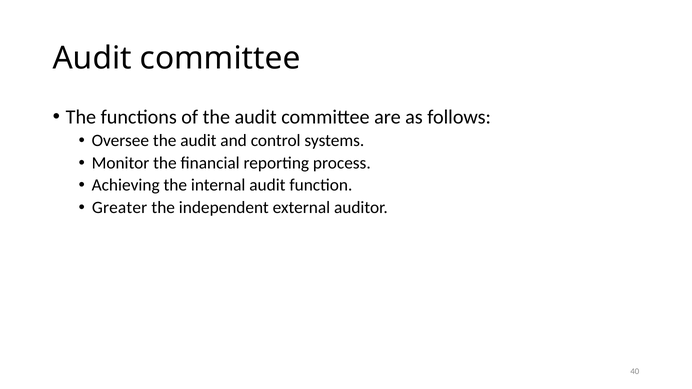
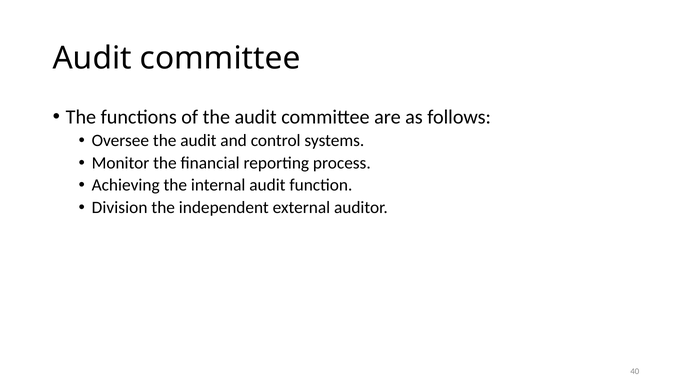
Greater: Greater -> Division
